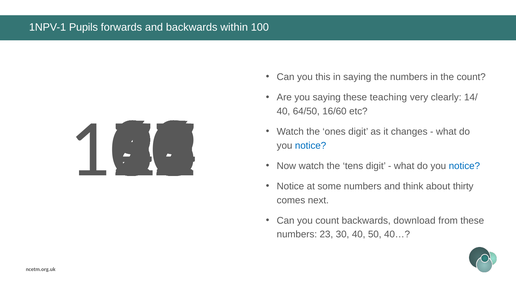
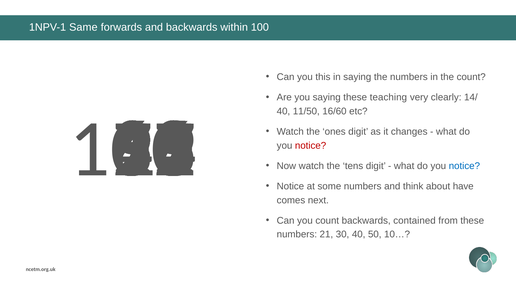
Pupils: Pupils -> Same
64/50: 64/50 -> 11/50
notice at (311, 146) colour: blue -> red
thirty: thirty -> have
download: download -> contained
numbers 23: 23 -> 21
40…: 40… -> 10…
